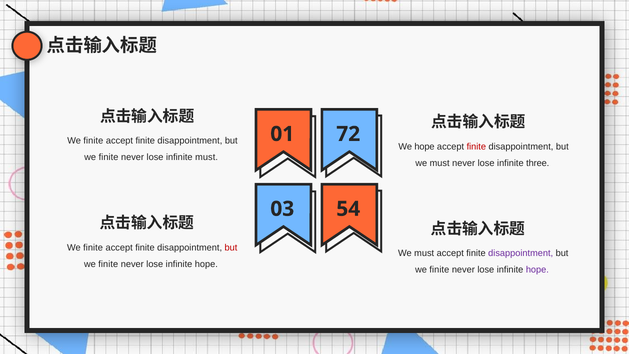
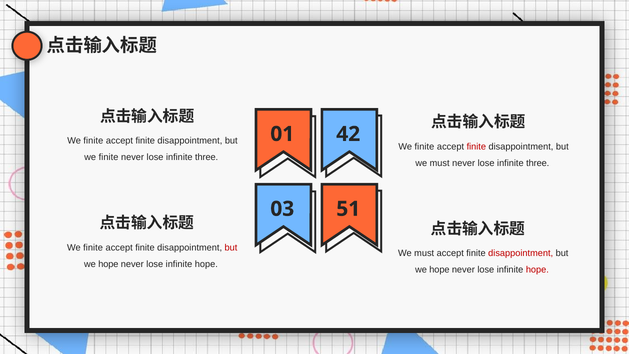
72: 72 -> 42
hope at (425, 147): hope -> finite
must at (207, 157): must -> three
54: 54 -> 51
disappointment at (521, 253) colour: purple -> red
finite at (108, 264): finite -> hope
finite at (439, 270): finite -> hope
hope at (537, 270) colour: purple -> red
